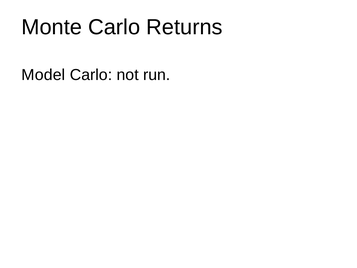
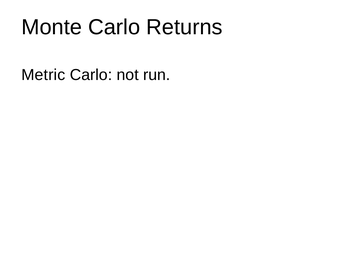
Model: Model -> Metric
